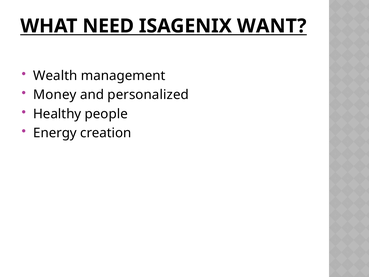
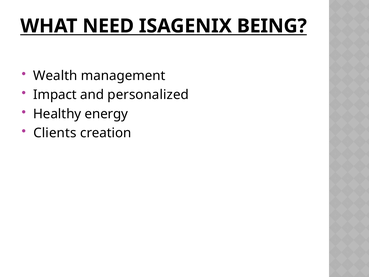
WANT: WANT -> BEING
Money: Money -> Impact
people: people -> energy
Energy: Energy -> Clients
